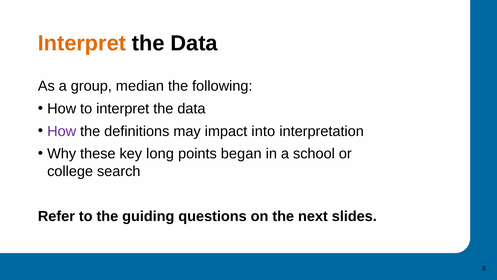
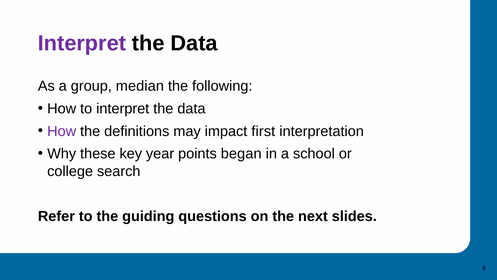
Interpret at (82, 43) colour: orange -> purple
into: into -> first
long: long -> year
